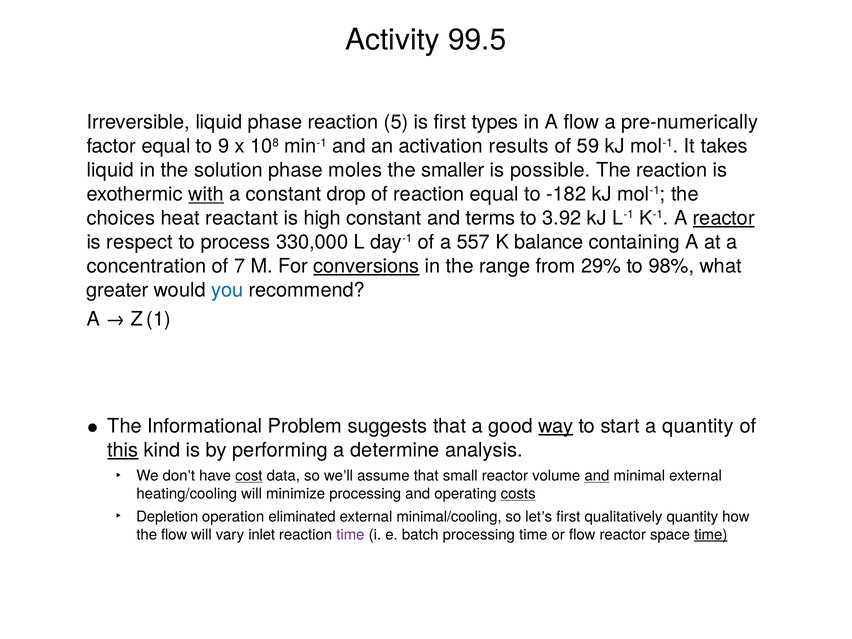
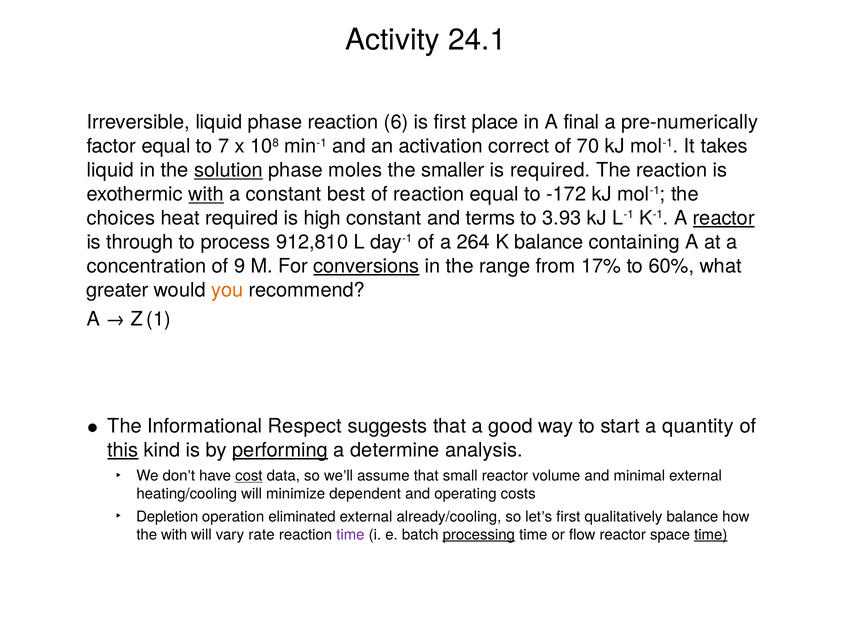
99.5: 99.5 -> 24.1
5: 5 -> 6
types: types -> place
A flow: flow -> final
9: 9 -> 7
results: results -> correct
59: 59 -> 70
solution underline: none -> present
is possible: possible -> required
drop: drop -> best
-182: -182 -> -172
heat reactant: reactant -> required
3.92: 3.92 -> 3.93
respect: respect -> through
330,000: 330,000 -> 912,810
557: 557 -> 264
7: 7 -> 9
29%: 29% -> 17%
98%: 98% -> 60%
you colour: blue -> orange
Problem: Problem -> Respect
way underline: present -> none
performing underline: none -> present
and at (597, 476) underline: present -> none
minimize processing: processing -> dependent
costs underline: present -> none
minimal/cooling: minimal/cooling -> already/cooling
qualitatively quantity: quantity -> balance
the flow: flow -> with
inlet: inlet -> rate
processing at (479, 535) underline: none -> present
